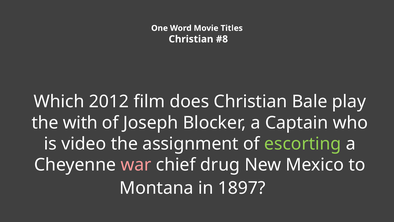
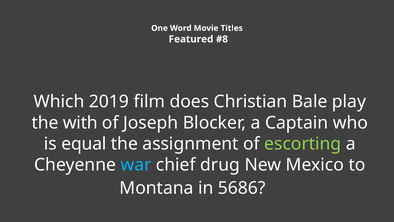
Christian at (191, 39): Christian -> Featured
2012: 2012 -> 2019
video: video -> equal
war colour: pink -> light blue
1897: 1897 -> 5686
